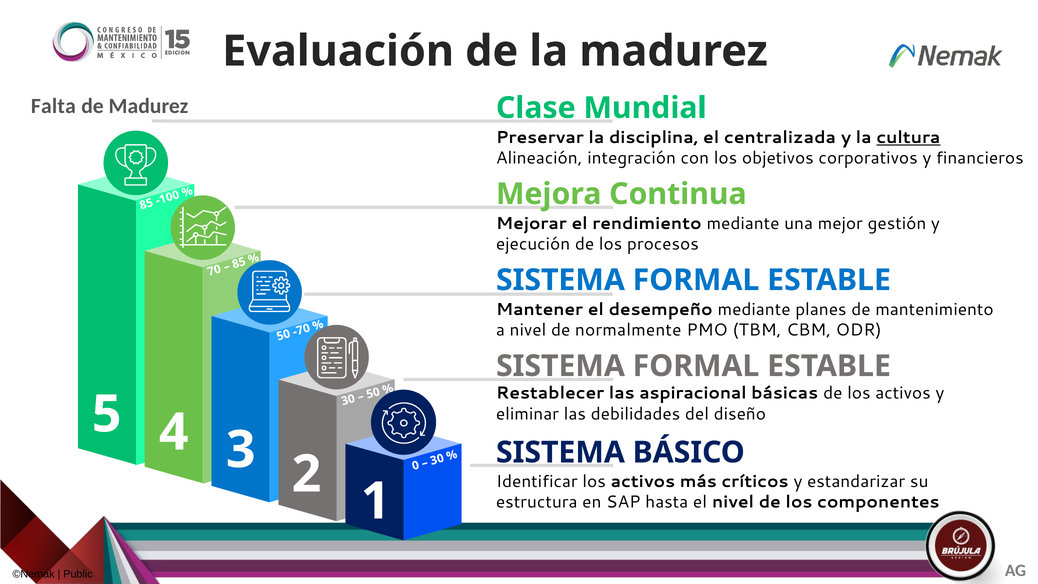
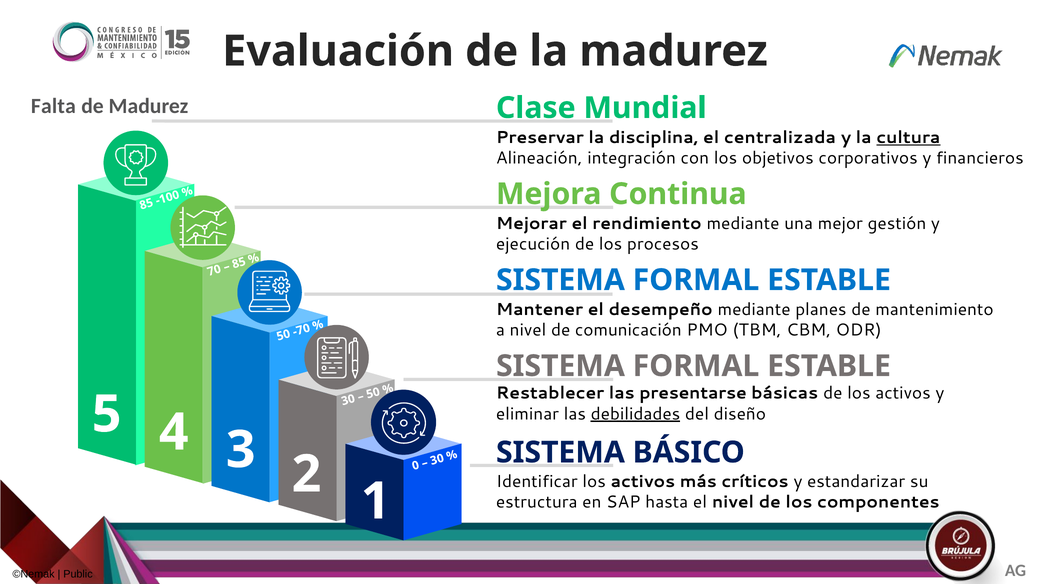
normalmente: normalmente -> comunicación
aspiracional: aspiracional -> presentarse
debilidades underline: none -> present
